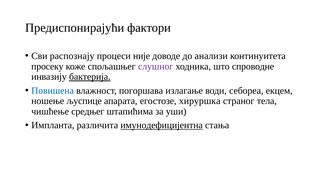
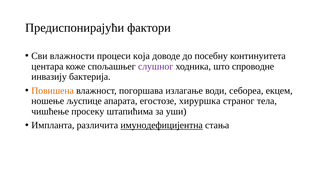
распознају: распознају -> влажности
није: није -> која
анализи: анализи -> посебну
просеку: просеку -> центара
бактерија underline: present -> none
Повишена colour: blue -> orange
средњег: средњег -> просеку
